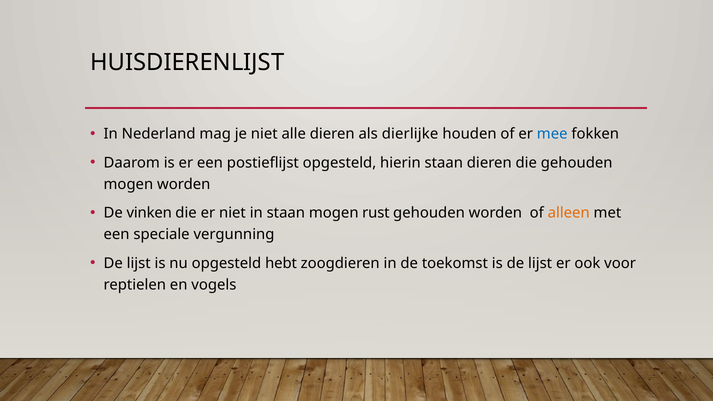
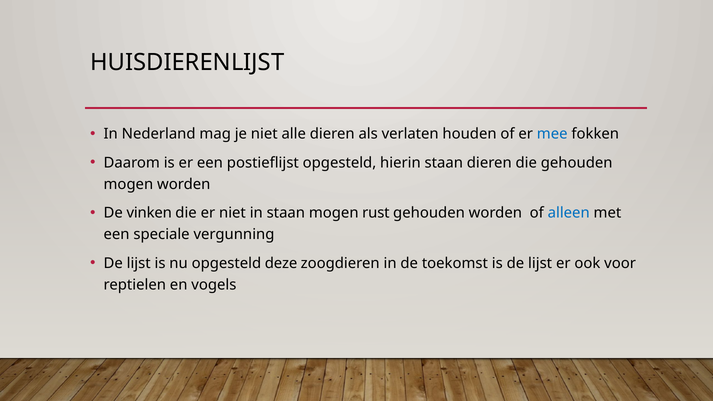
dierlijke: dierlijke -> verlaten
alleen colour: orange -> blue
hebt: hebt -> deze
